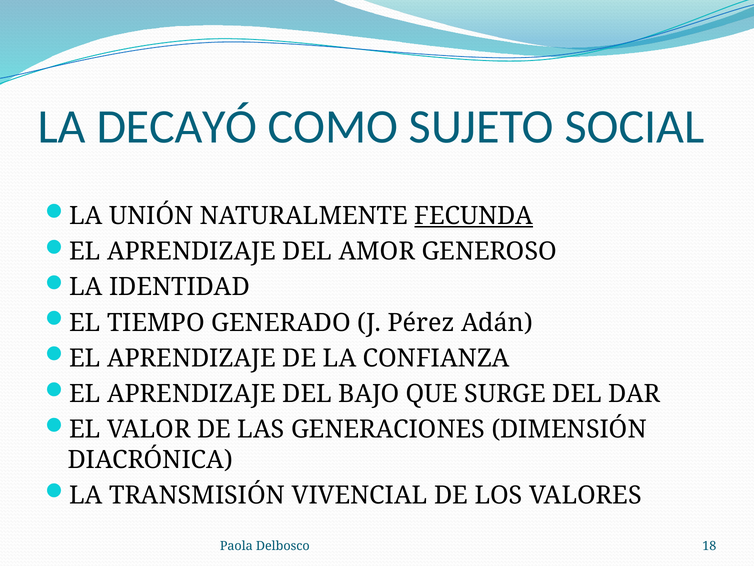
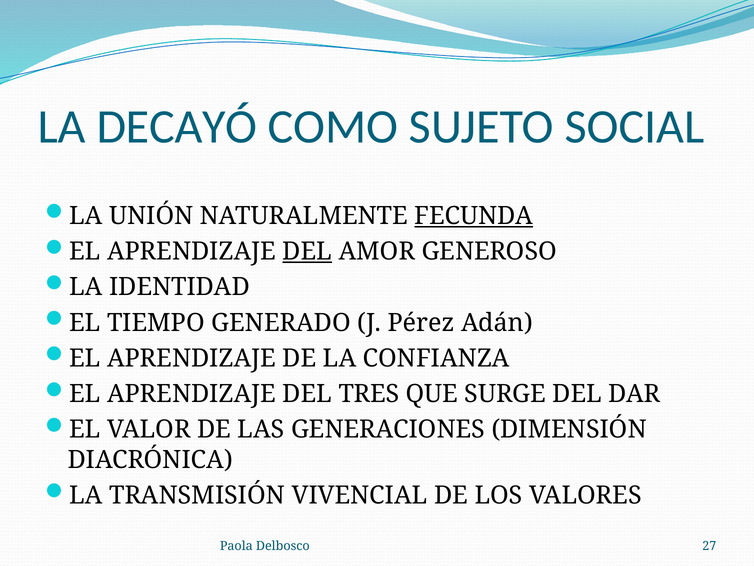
DEL at (307, 251) underline: none -> present
BAJO: BAJO -> TRES
18: 18 -> 27
